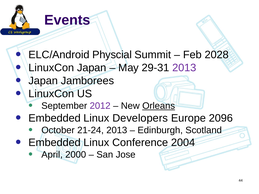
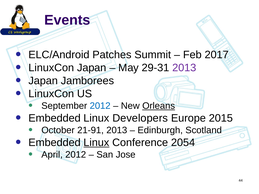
Physcial: Physcial -> Patches
2028: 2028 -> 2017
2012 at (100, 106) colour: purple -> blue
2096: 2096 -> 2015
21-24: 21-24 -> 21-91
Linux at (96, 143) underline: none -> present
2004: 2004 -> 2054
April 2000: 2000 -> 2012
